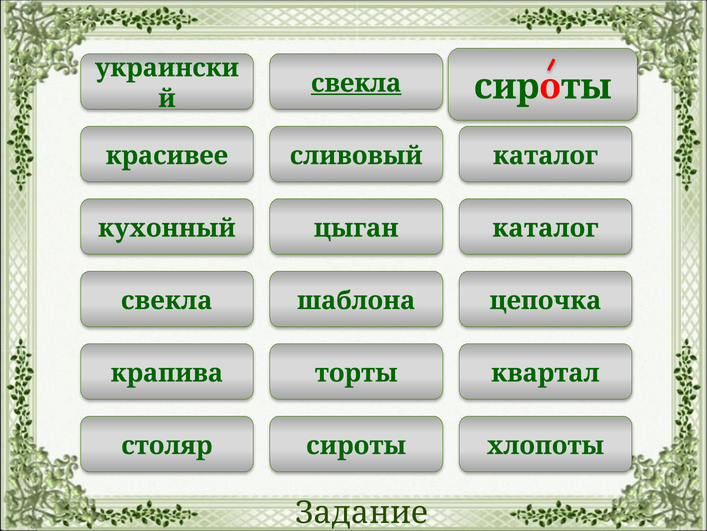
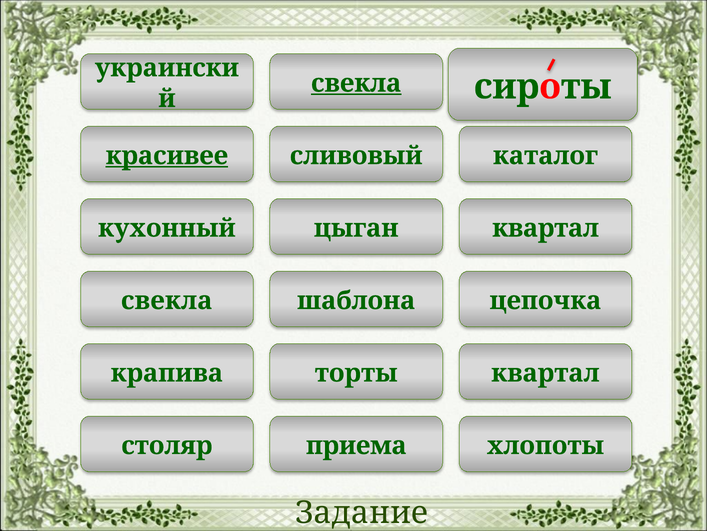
красивее underline: none -> present
цыган каталог: каталог -> квартал
сироты at (356, 445): сироты -> приема
